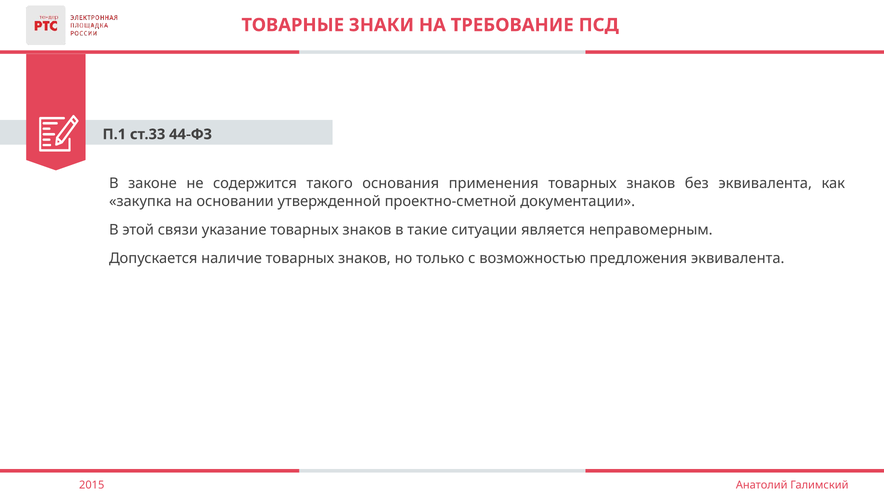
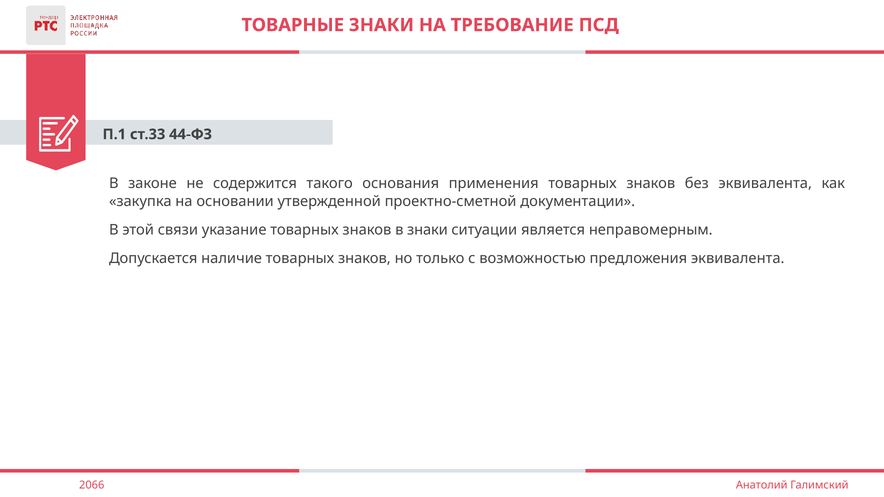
в такие: такие -> знаки
2015: 2015 -> 2066
